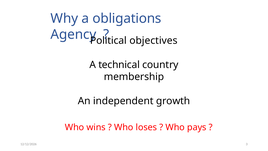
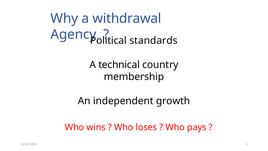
obligations: obligations -> withdrawal
objectives: objectives -> standards
